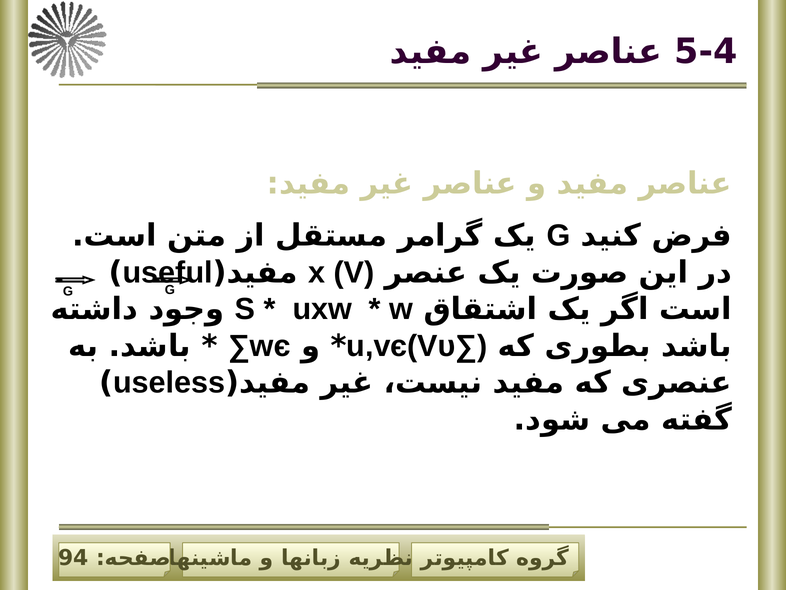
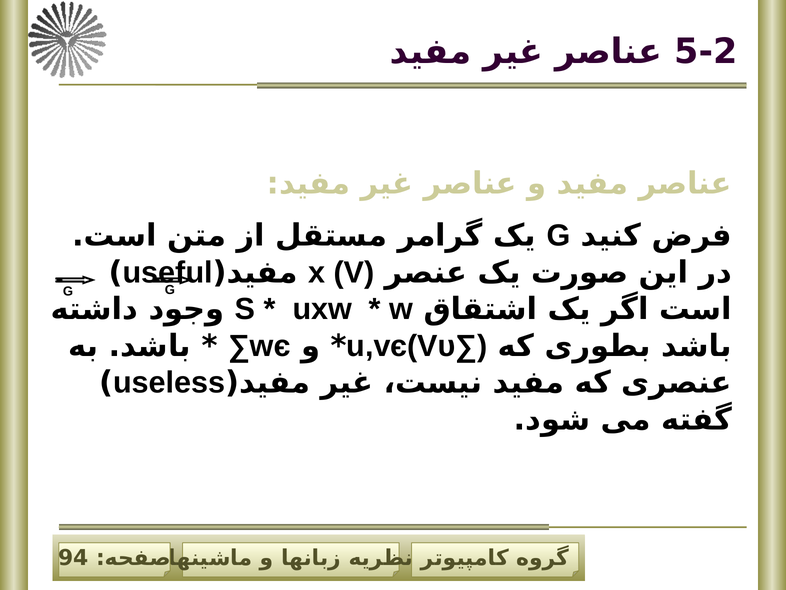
5-4: 5-4 -> 5-2
